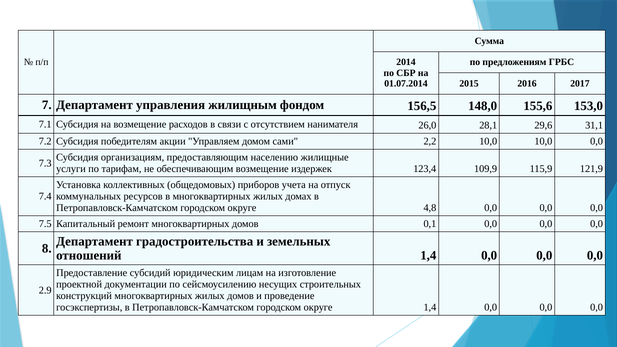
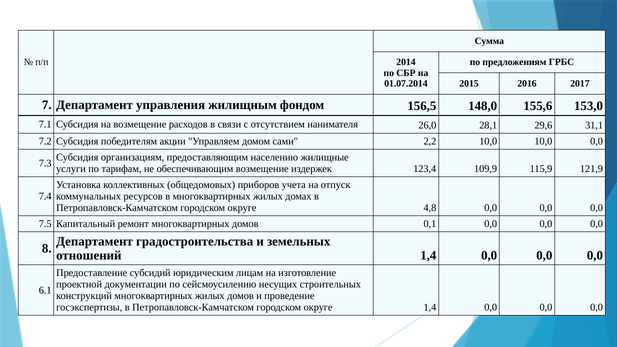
2.9: 2.9 -> 6.1
